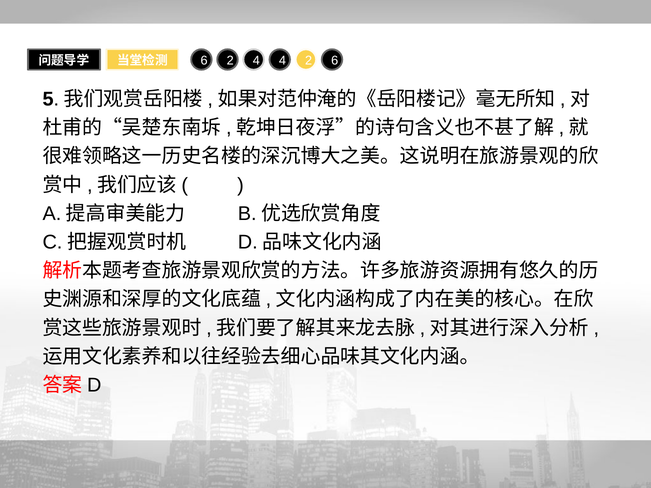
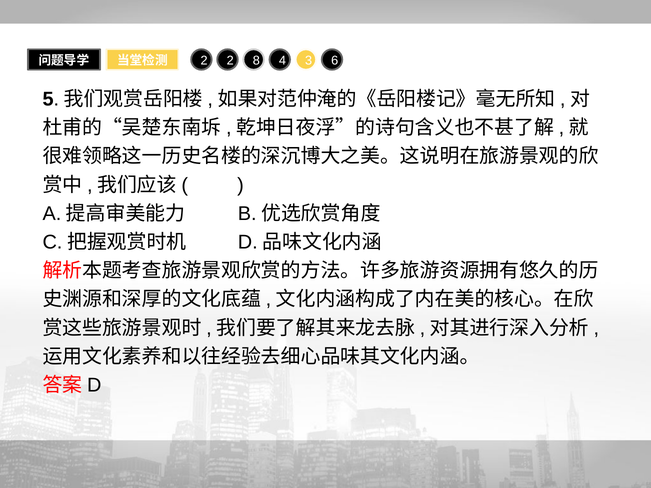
6 at (204, 60): 6 -> 2
2 4: 4 -> 8
4 2: 2 -> 3
